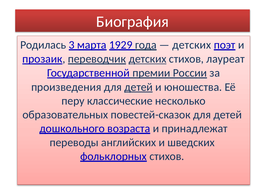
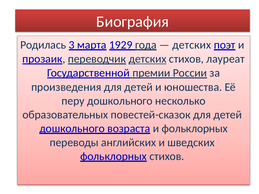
детей at (139, 87) underline: present -> none
перу классические: классические -> дошкольного
и принадлежат: принадлежат -> фольклорных
